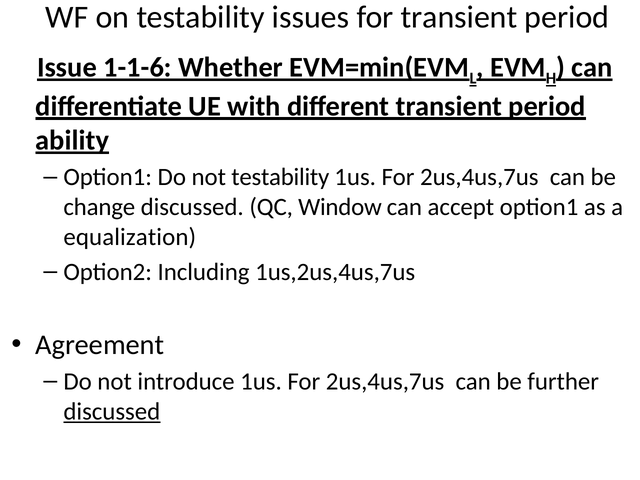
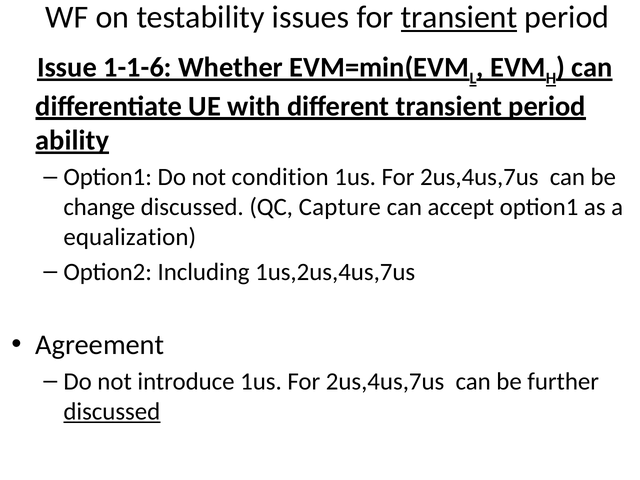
transient at (459, 17) underline: none -> present
not testability: testability -> condition
Window: Window -> Capture
